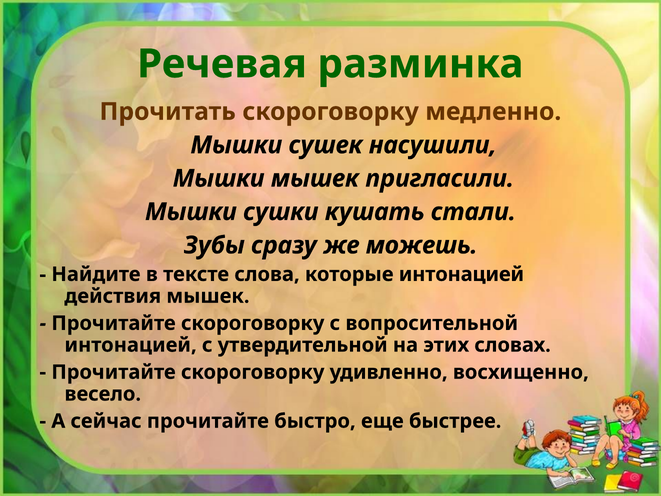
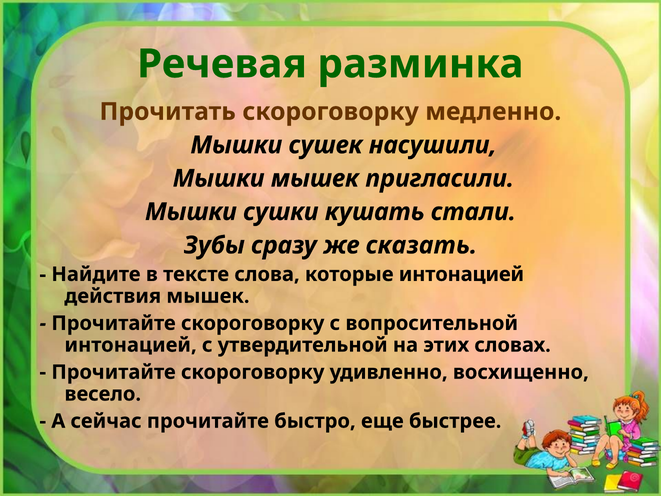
можешь: можешь -> сказать
